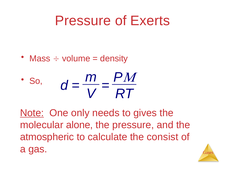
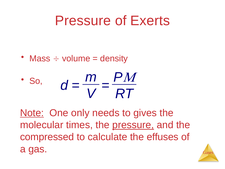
alone: alone -> times
pressure at (133, 125) underline: none -> present
atmospheric: atmospheric -> compressed
consist: consist -> effuses
